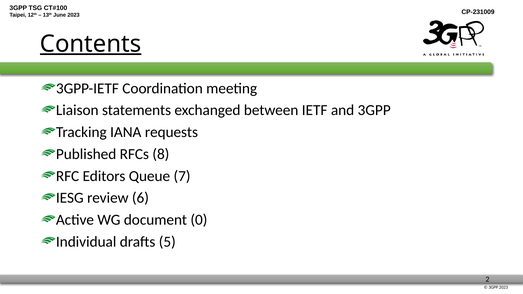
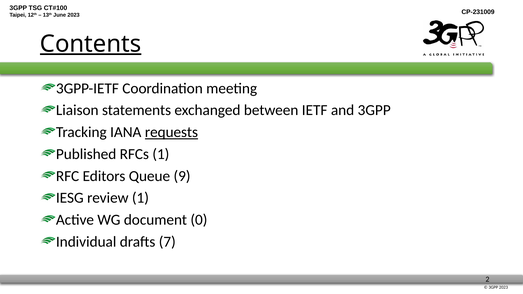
requests underline: none -> present
RFCs 8: 8 -> 1
7: 7 -> 9
review 6: 6 -> 1
5: 5 -> 7
